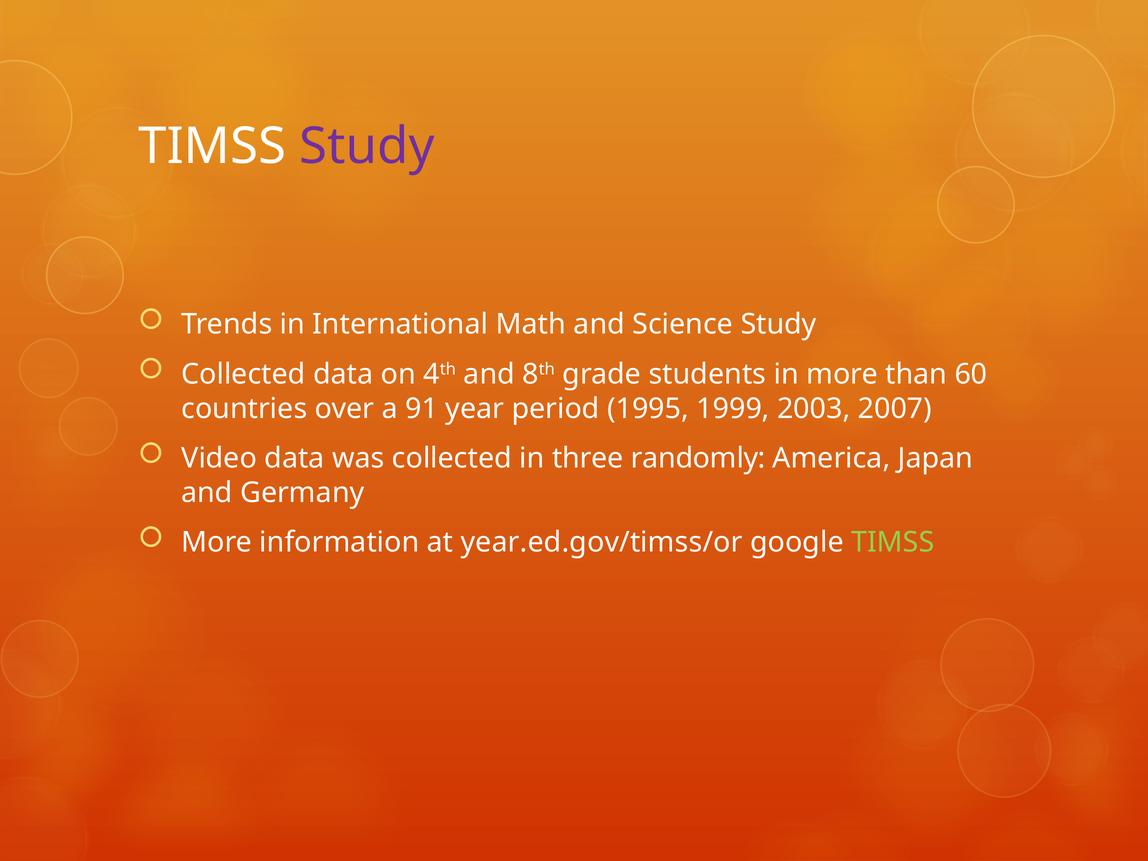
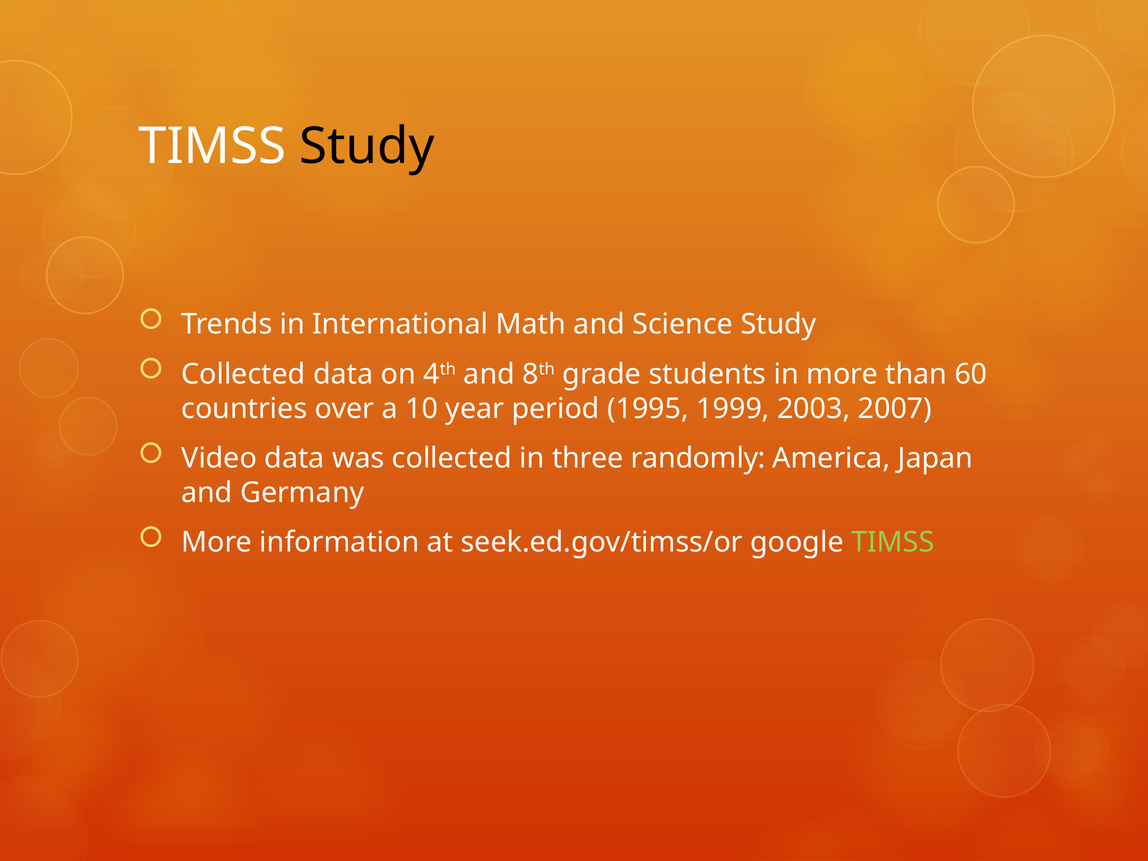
Study at (367, 146) colour: purple -> black
91: 91 -> 10
year.ed.gov/timss/or: year.ed.gov/timss/or -> seek.ed.gov/timss/or
